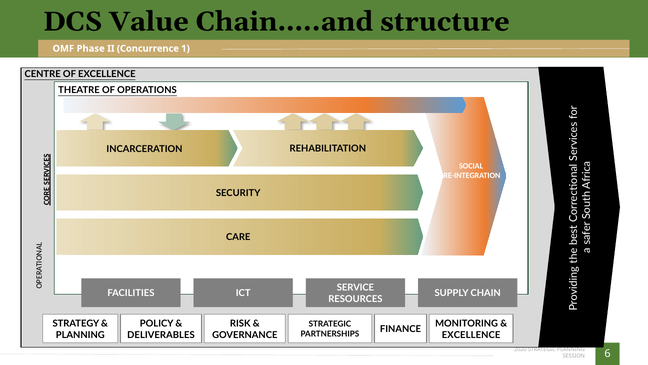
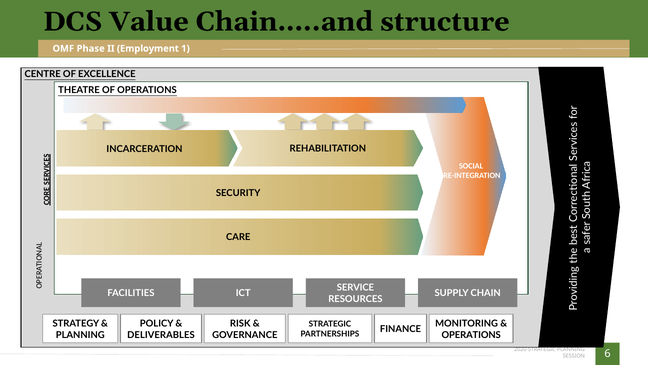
Concurrence: Concurrence -> Employment
EXCELLENCE at (471, 334): EXCELLENCE -> OPERATIONS
